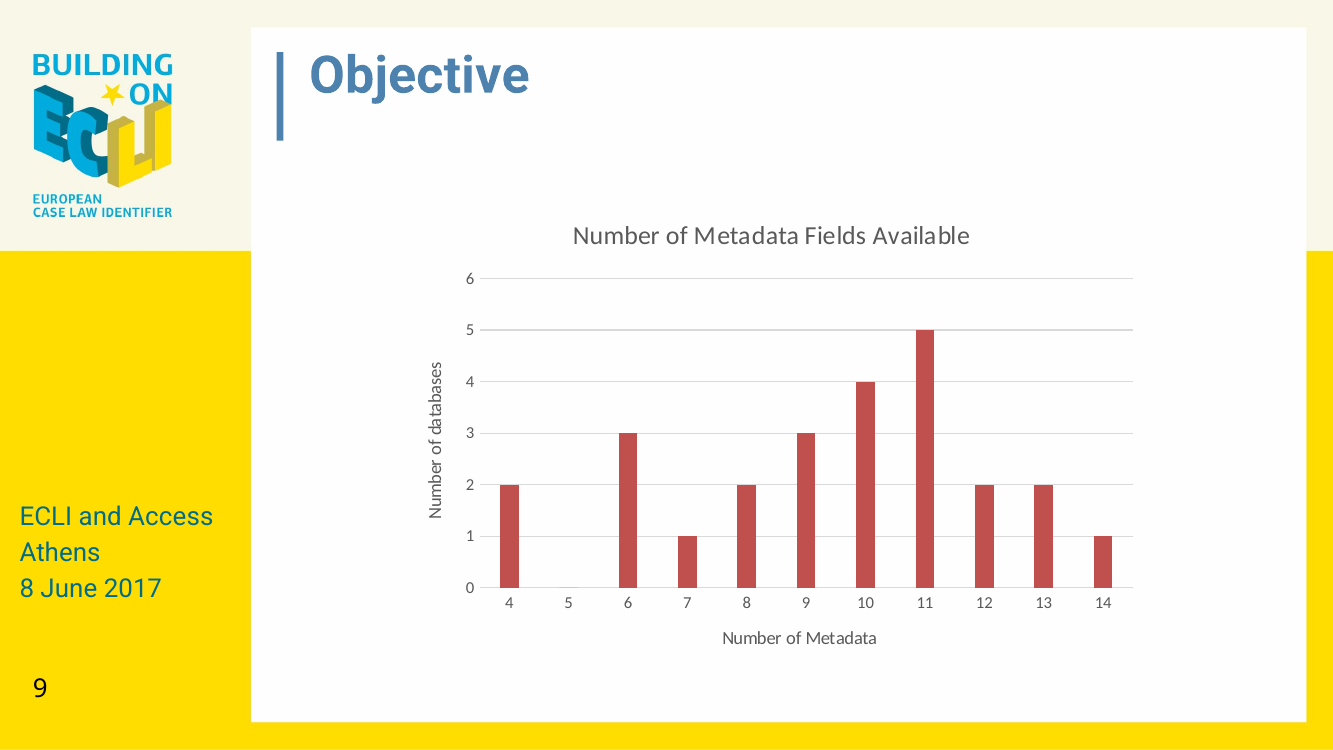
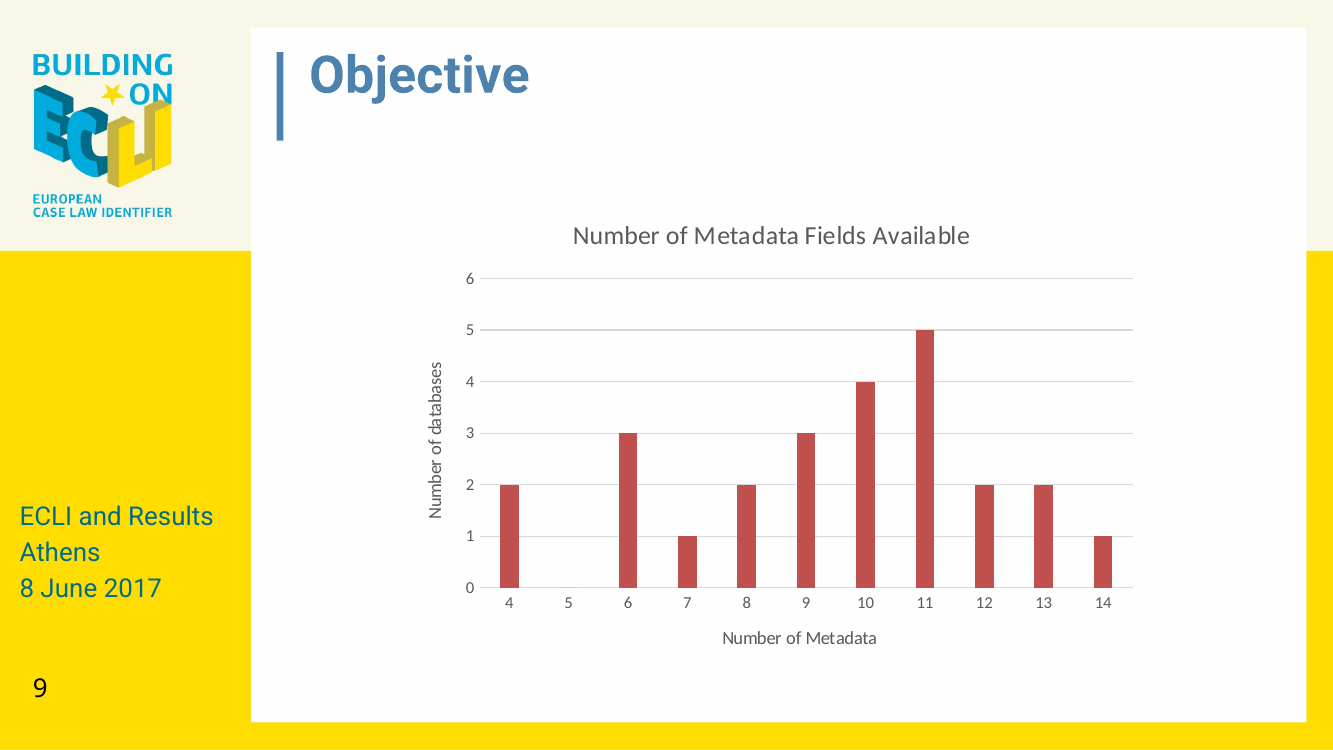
Access: Access -> Results
